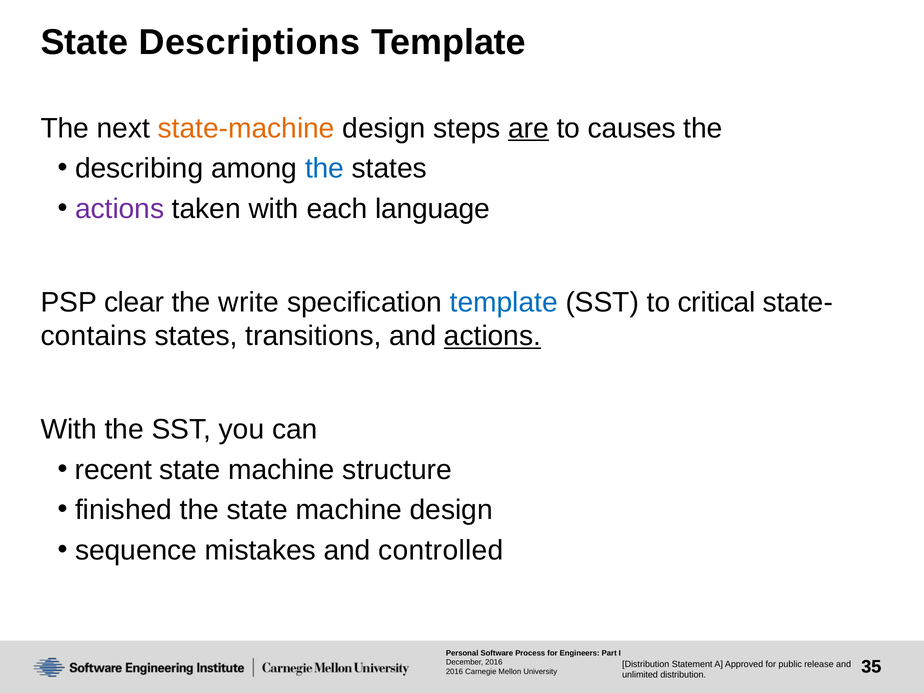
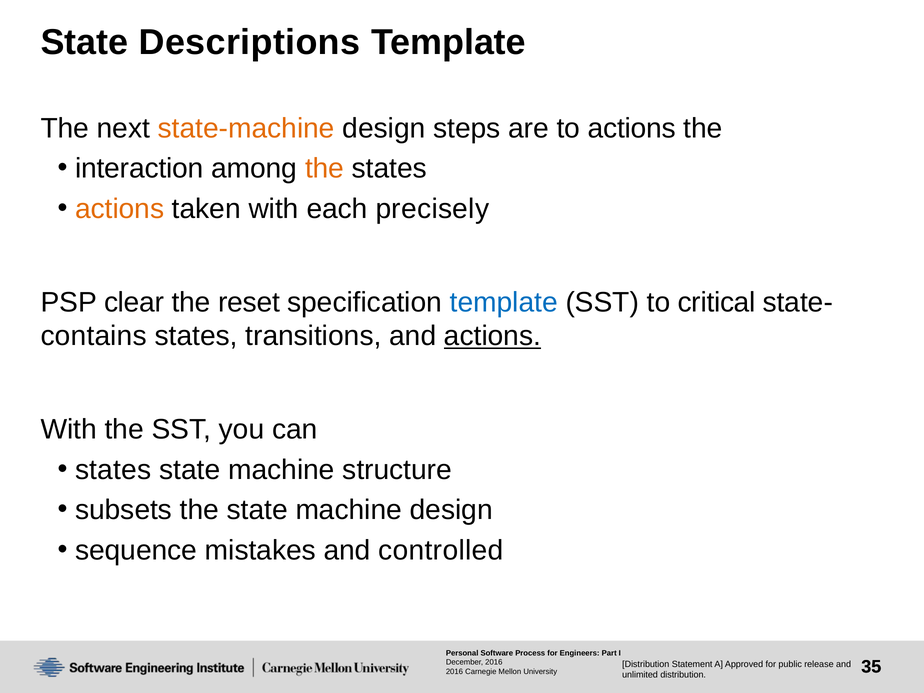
are underline: present -> none
to causes: causes -> actions
describing: describing -> interaction
the at (325, 168) colour: blue -> orange
actions at (120, 209) colour: purple -> orange
language: language -> precisely
write: write -> reset
recent at (114, 470): recent -> states
finished: finished -> subsets
